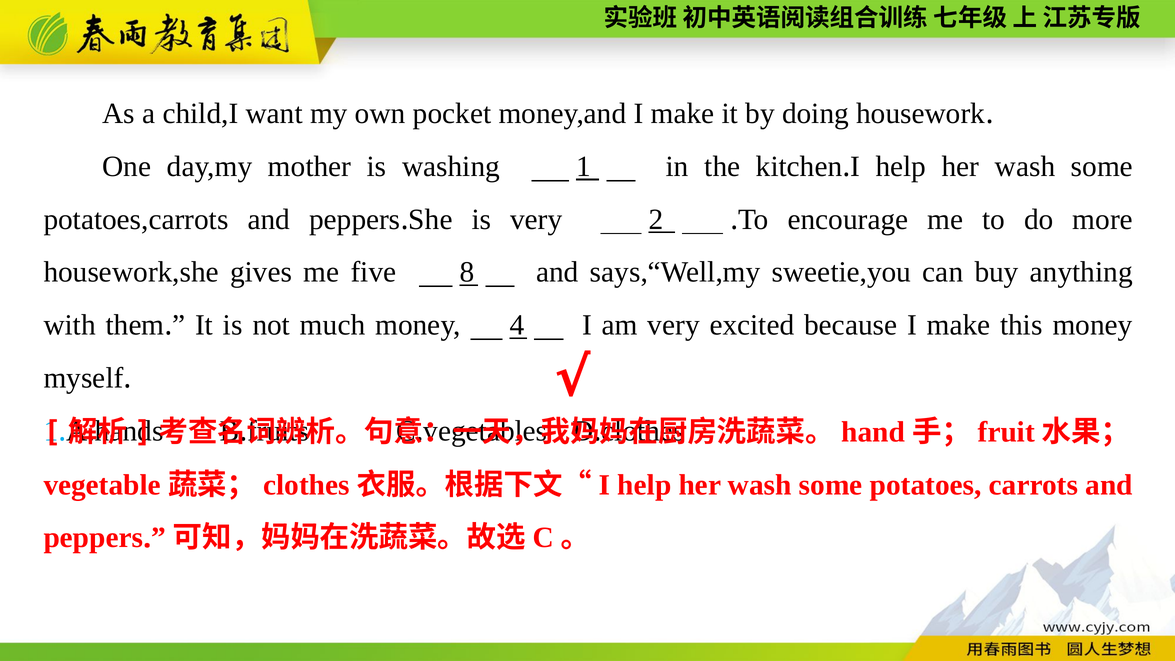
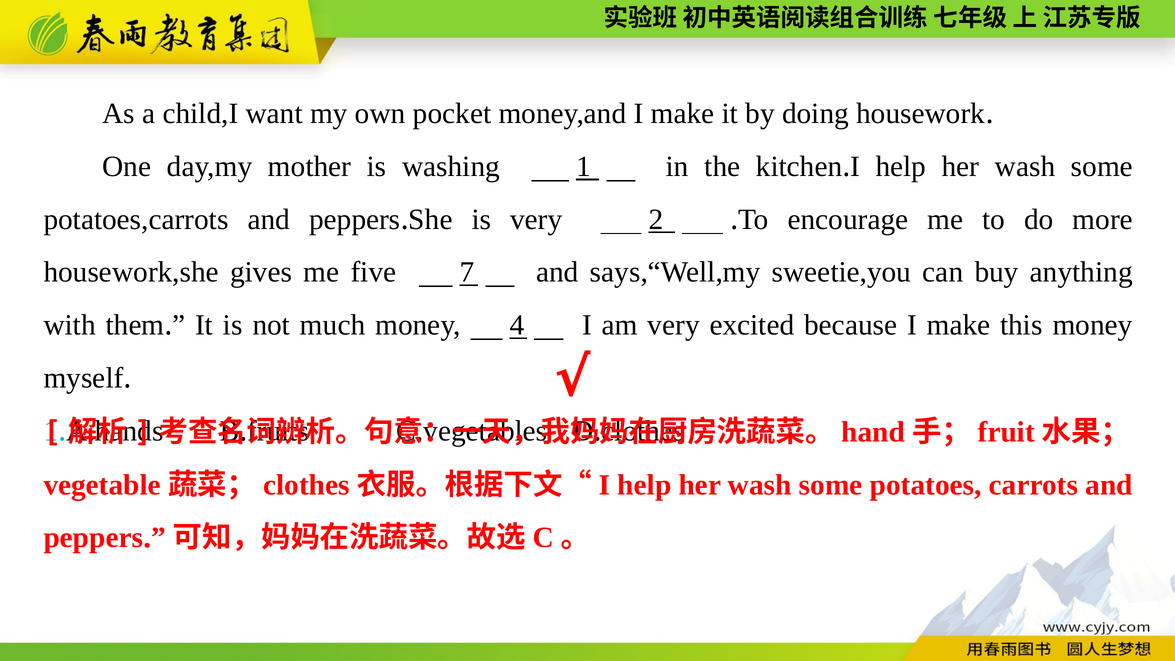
8: 8 -> 7
